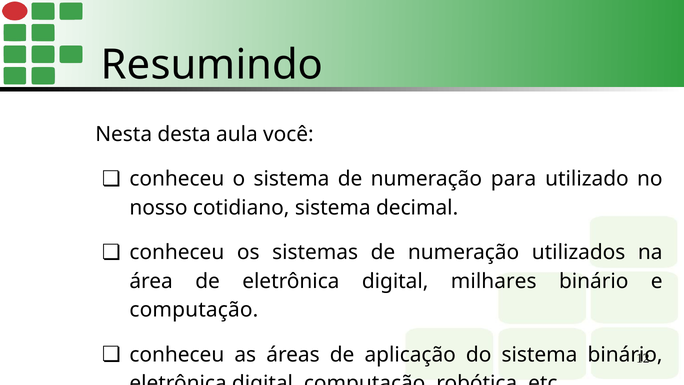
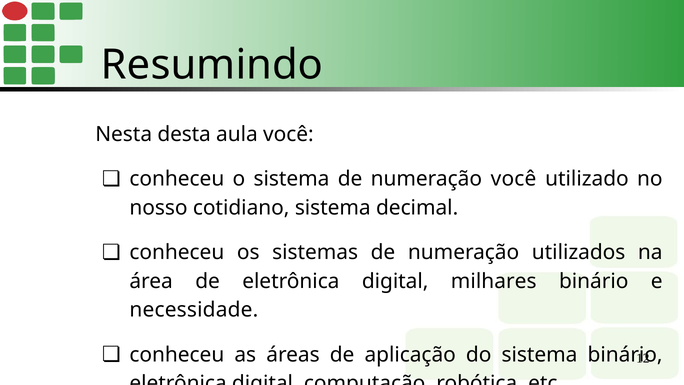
numeração para: para -> você
computação at (194, 310): computação -> necessidade
